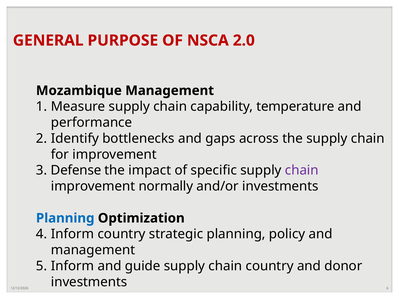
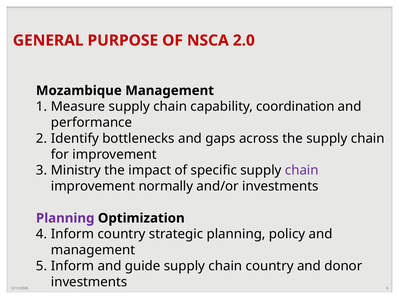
temperature: temperature -> coordination
Defense: Defense -> Ministry
Planning at (65, 218) colour: blue -> purple
